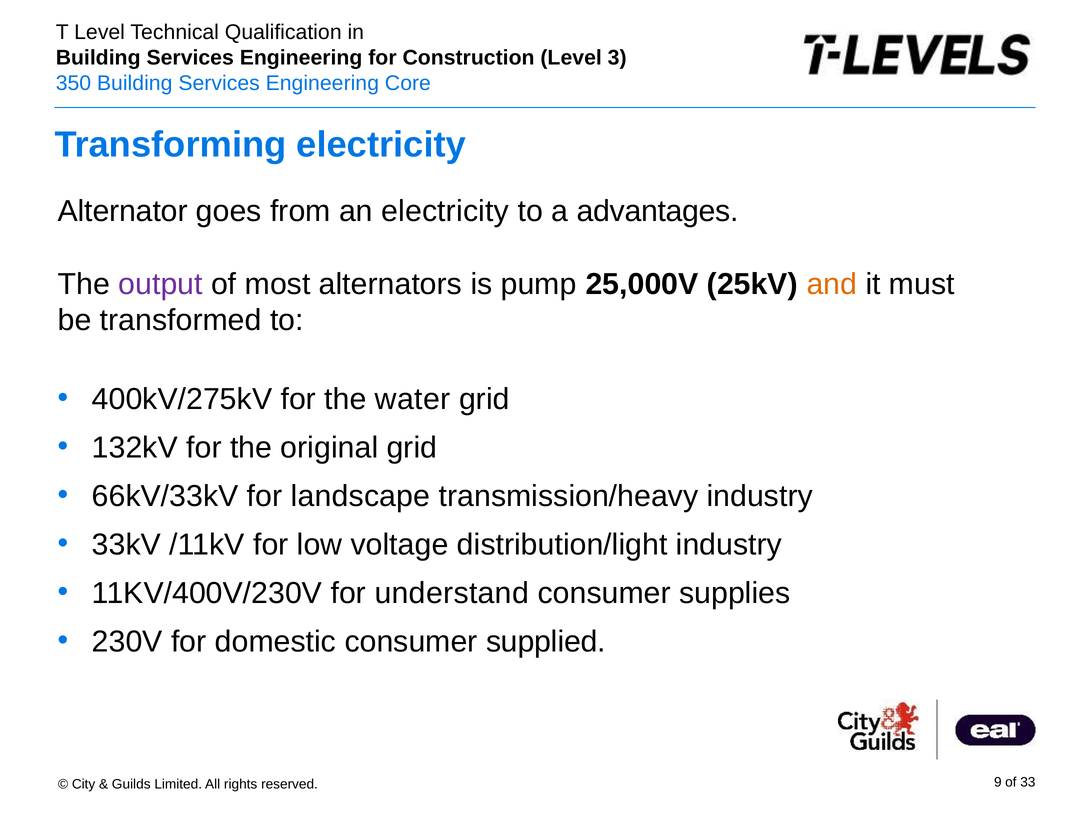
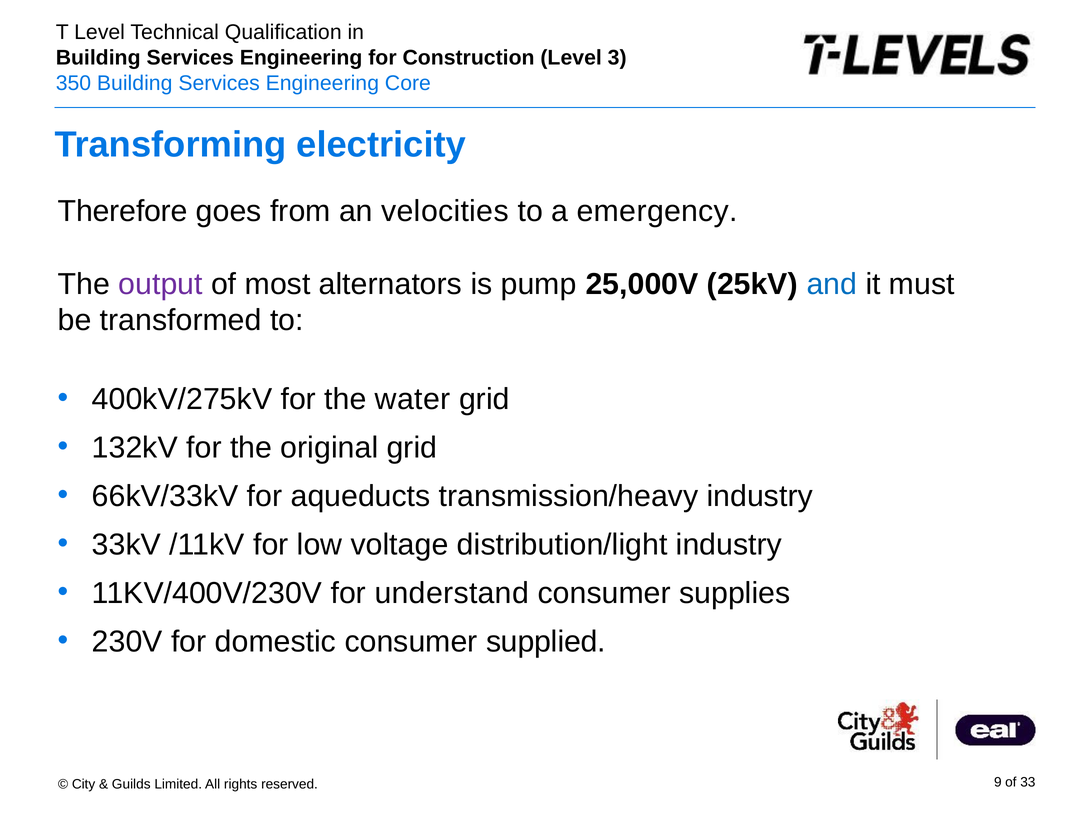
Alternator: Alternator -> Therefore
an electricity: electricity -> velocities
advantages: advantages -> emergency
and colour: orange -> blue
landscape: landscape -> aqueducts
